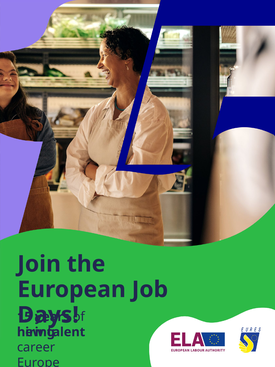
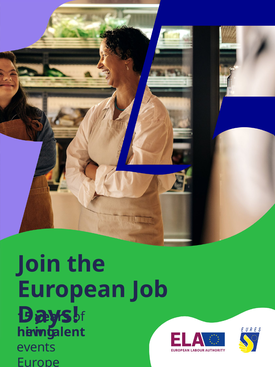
career: career -> events
